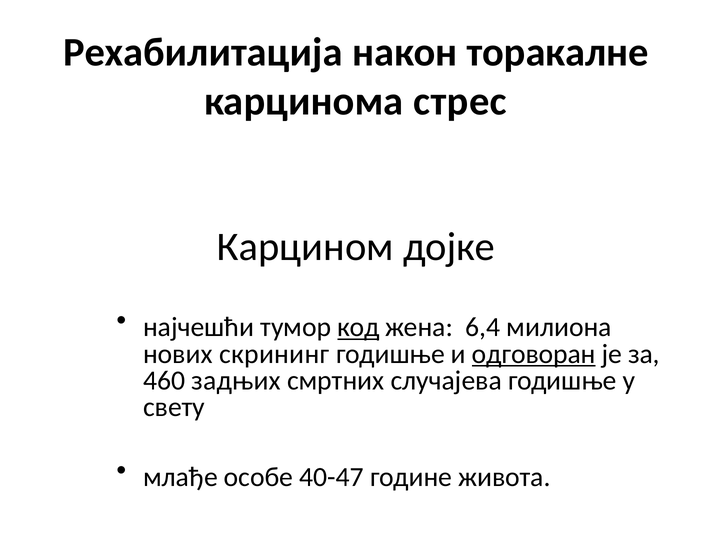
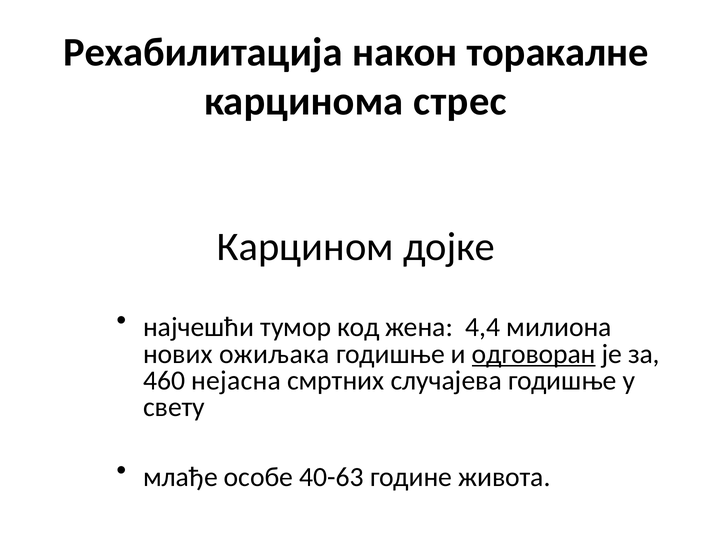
код underline: present -> none
6,4: 6,4 -> 4,4
скрининг: скрининг -> ожиљака
задњих: задњих -> нејасна
40-47: 40-47 -> 40-63
